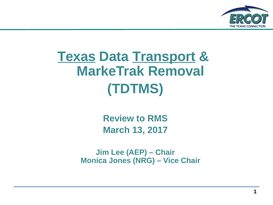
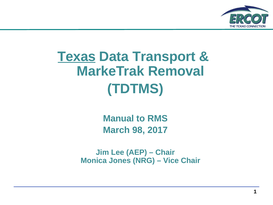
Transport underline: present -> none
Review: Review -> Manual
13: 13 -> 98
